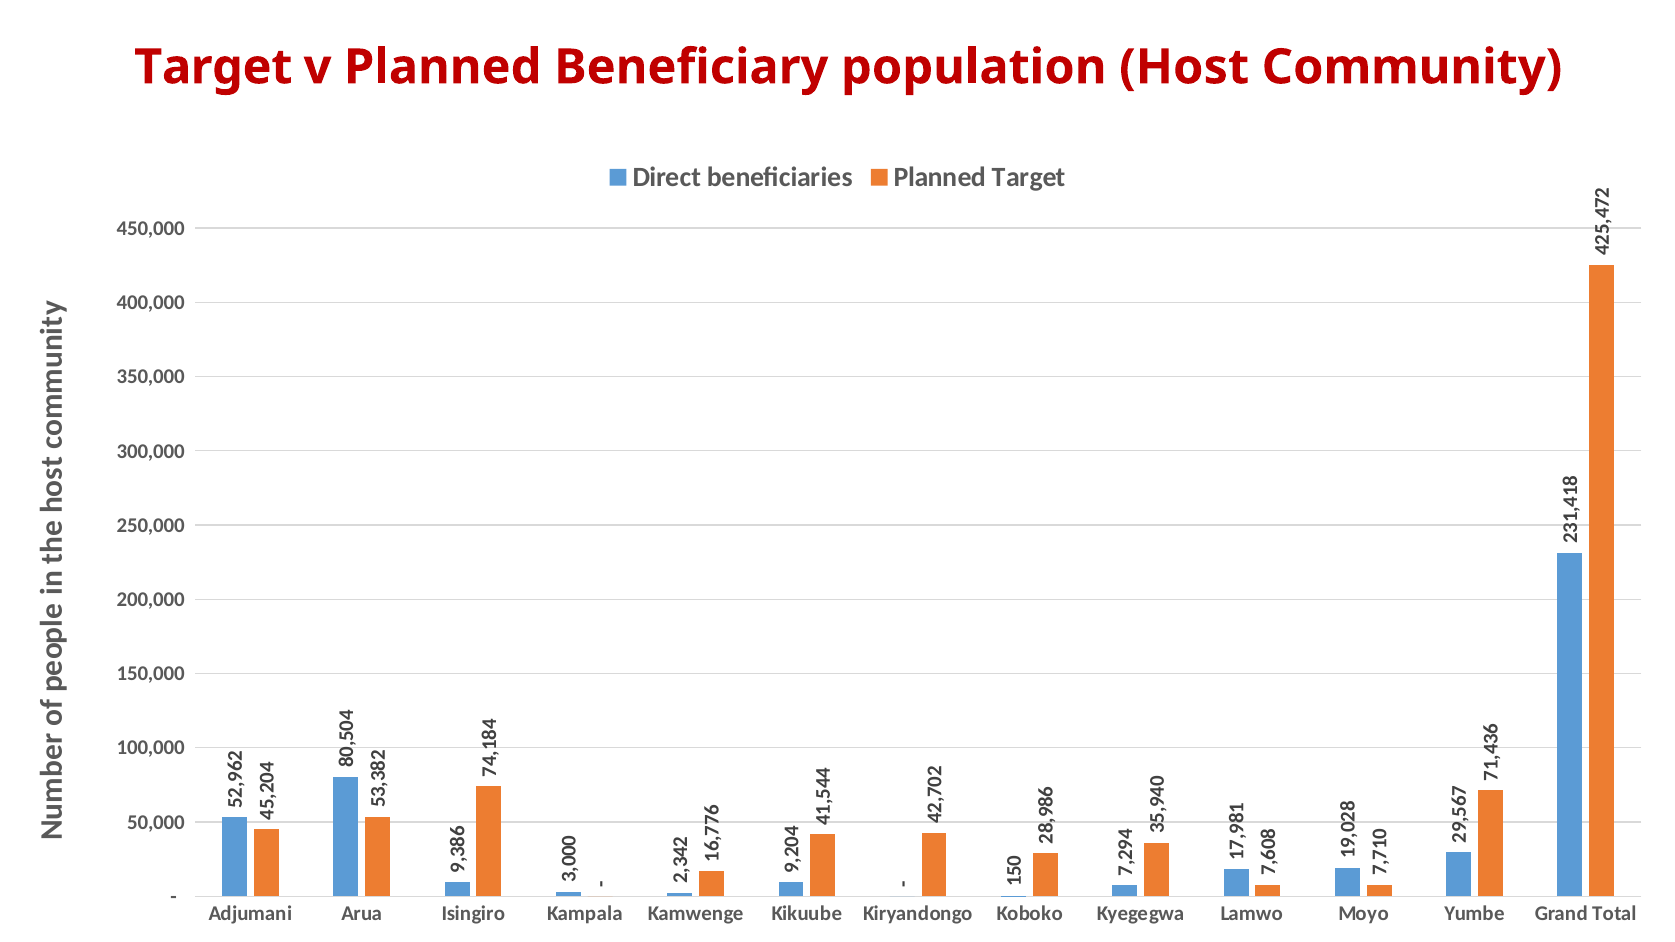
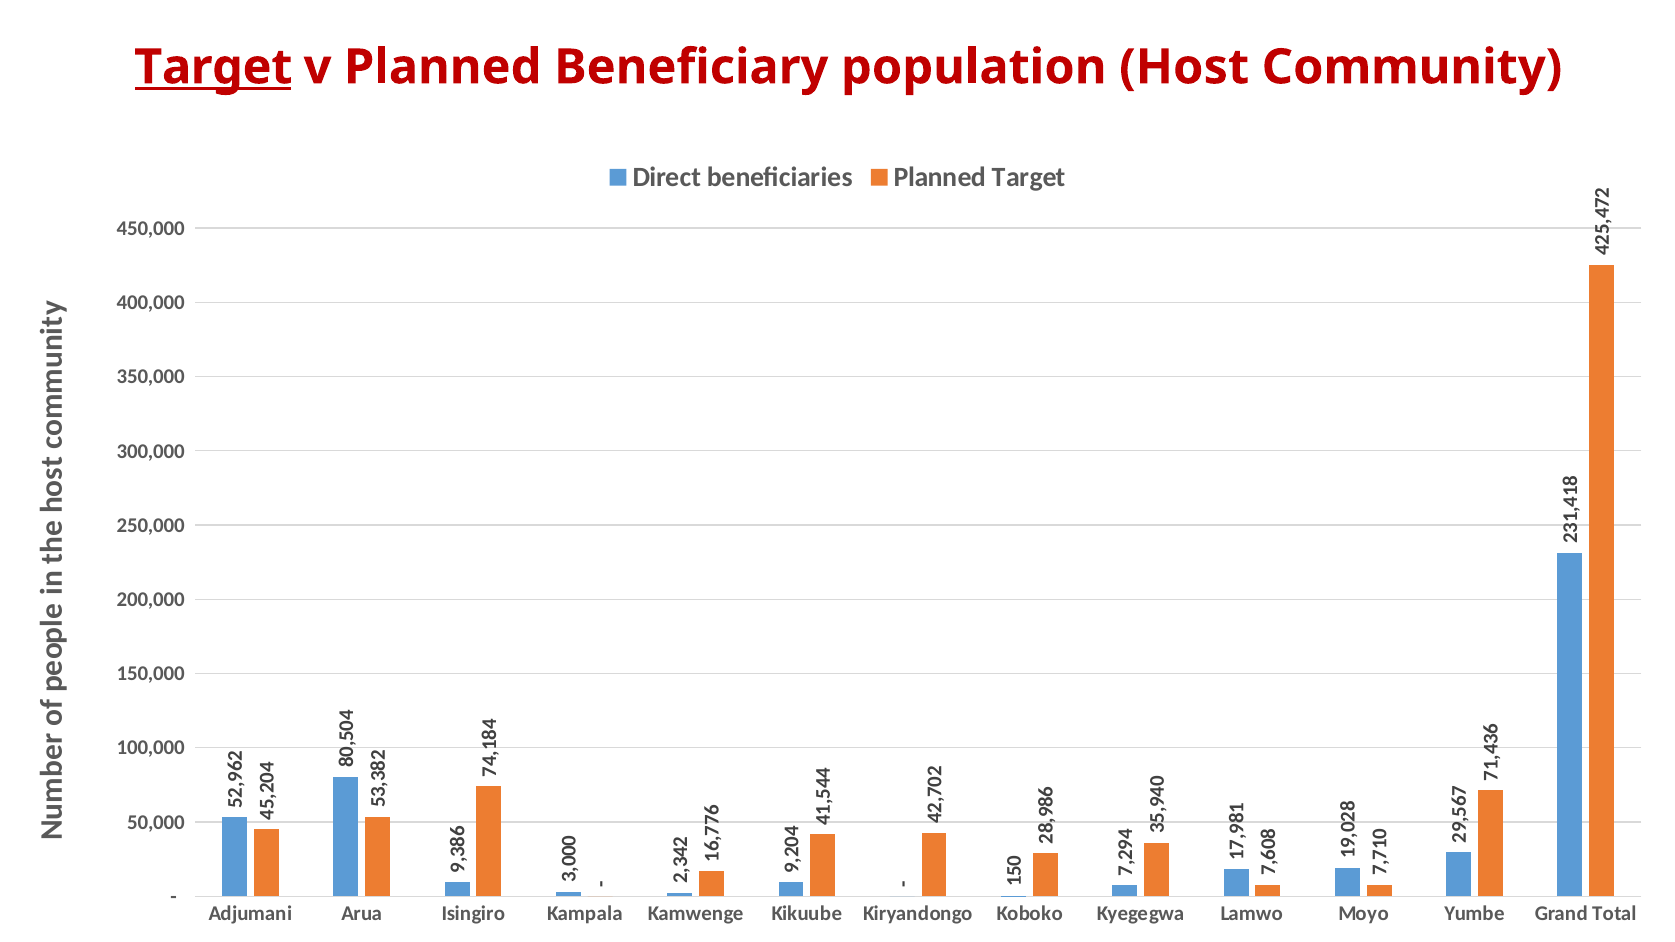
Target at (213, 67) underline: none -> present
